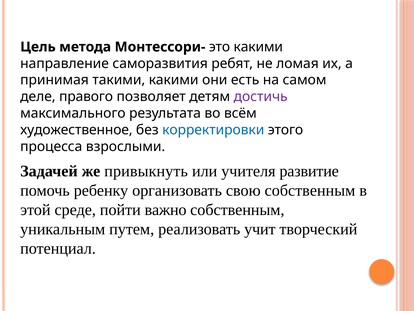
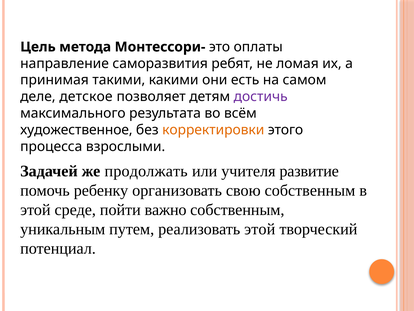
это какими: какими -> оплаты
правого: правого -> детское
корректировки colour: blue -> orange
привыкнуть: привыкнуть -> продолжать
реализовать учит: учит -> этой
